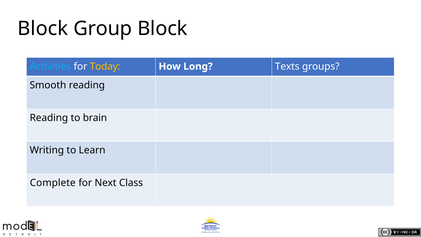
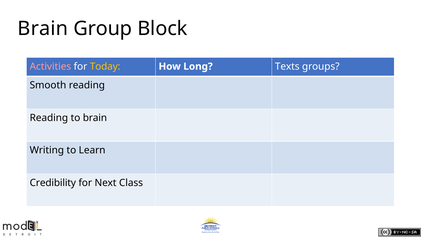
Block at (43, 28): Block -> Brain
Activities colour: light blue -> pink
Complete: Complete -> Credibility
